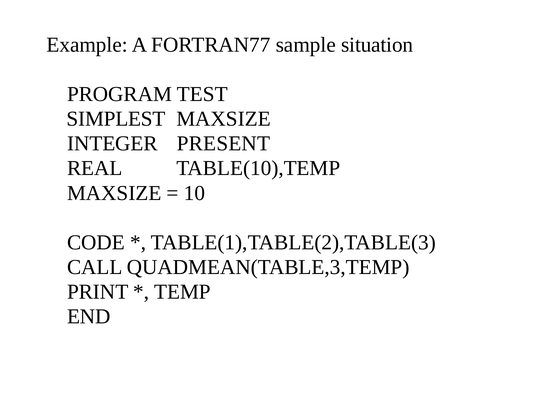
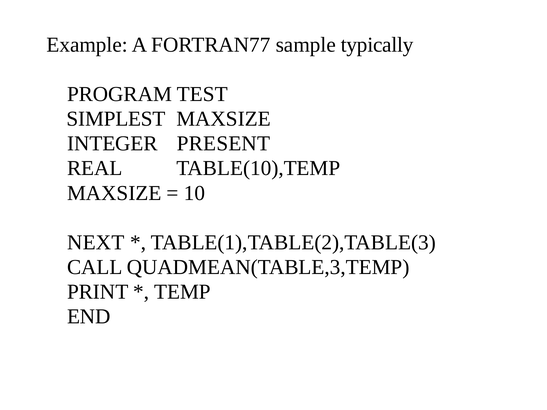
situation: situation -> typically
CODE: CODE -> NEXT
